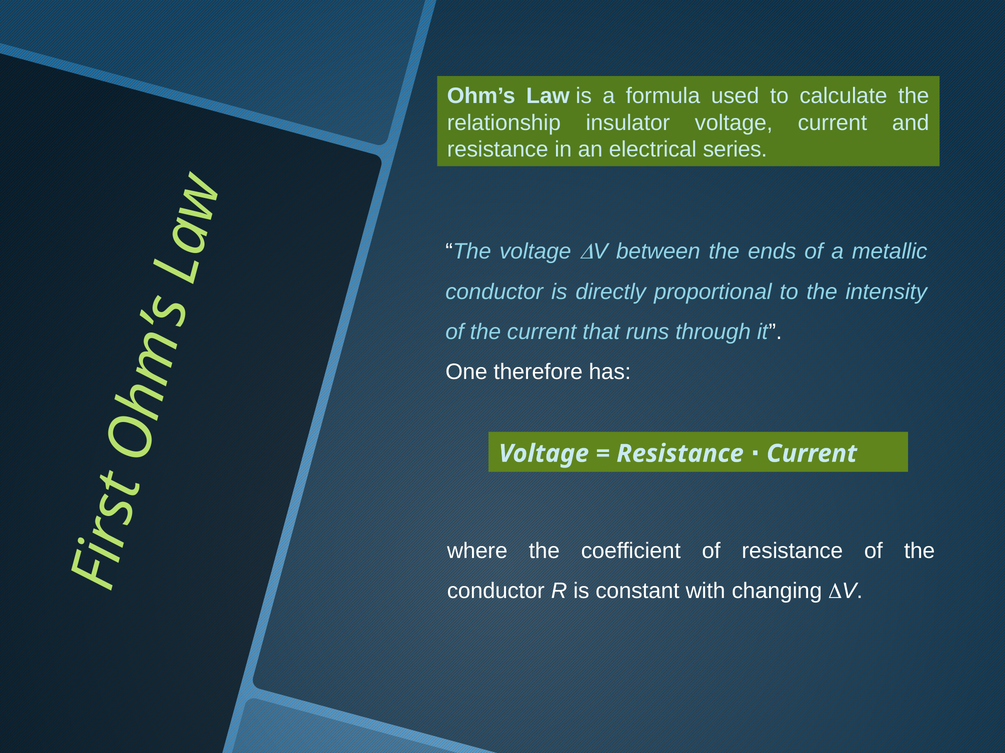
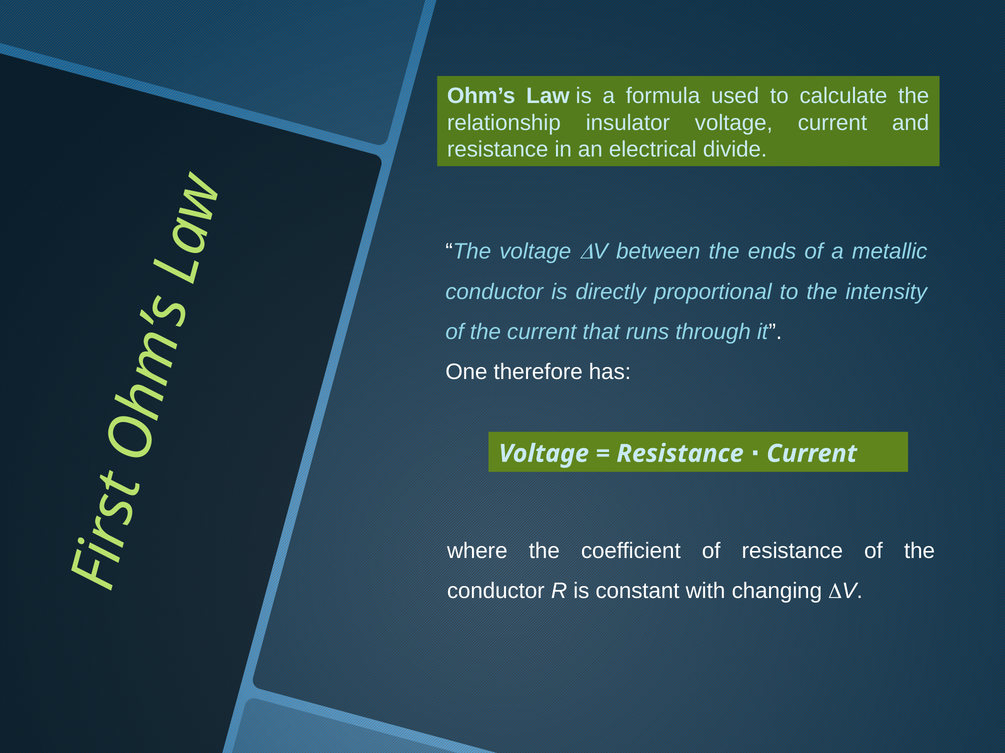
series: series -> divide
